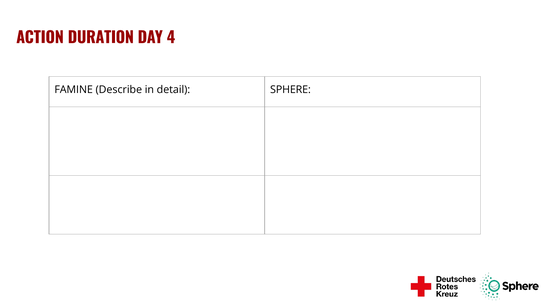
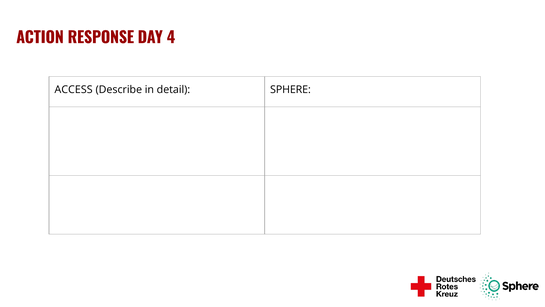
DURATION: DURATION -> RESPONSE
FAMINE: FAMINE -> ACCESS
